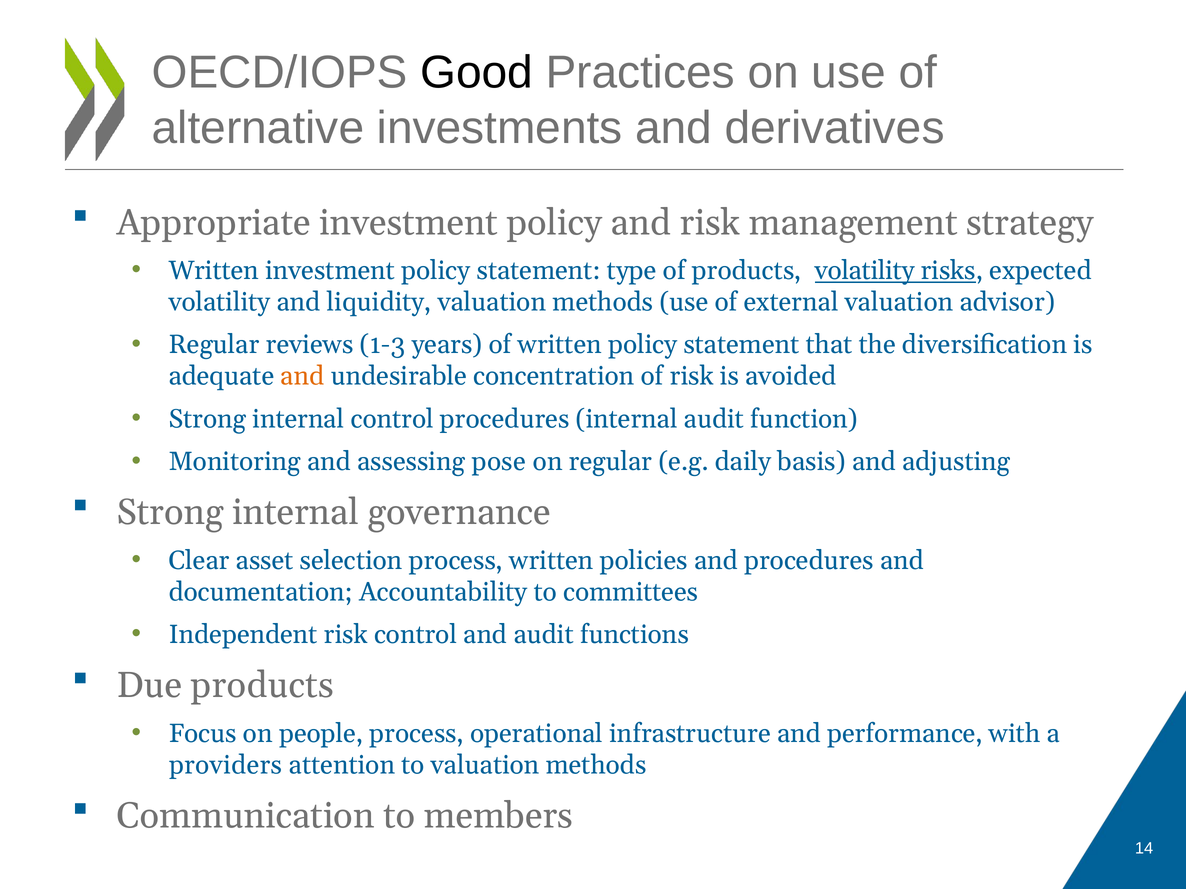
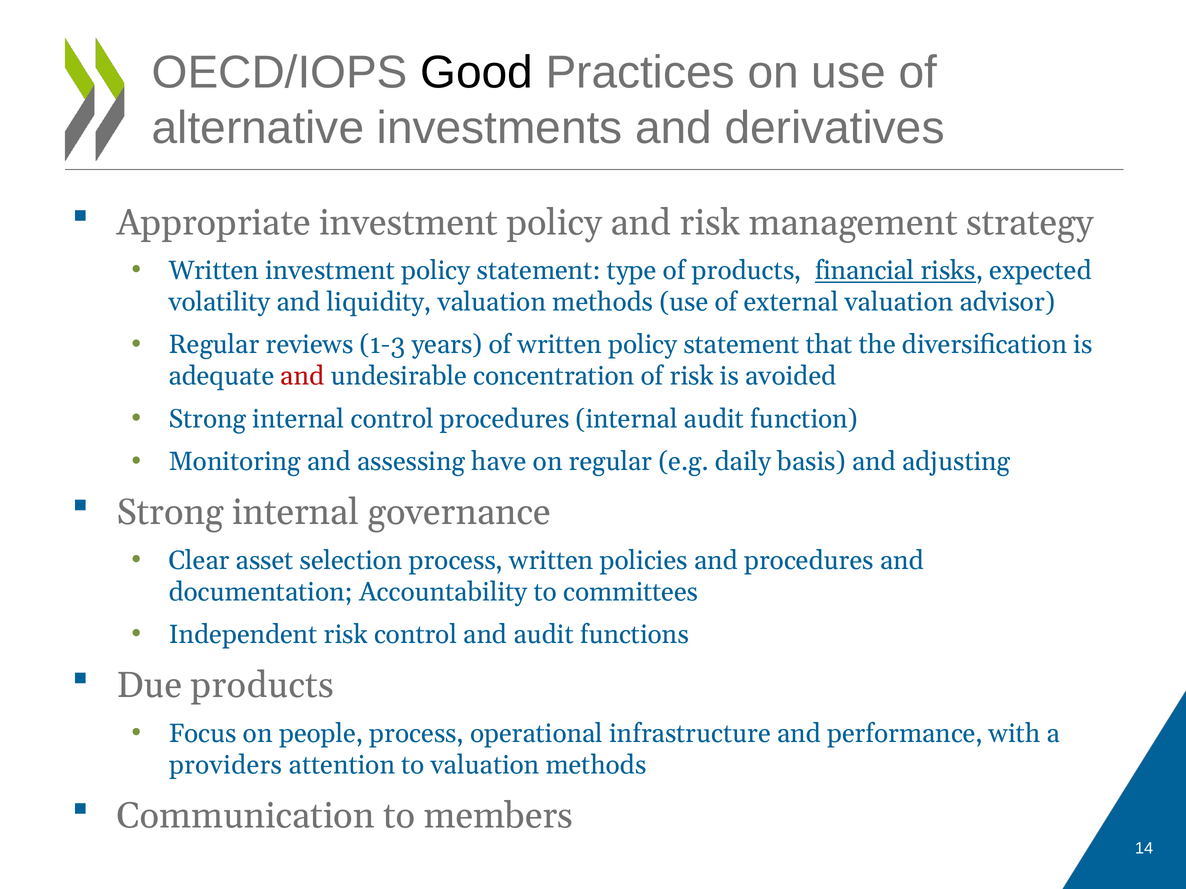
products volatility: volatility -> financial
and at (302, 376) colour: orange -> red
pose: pose -> have
